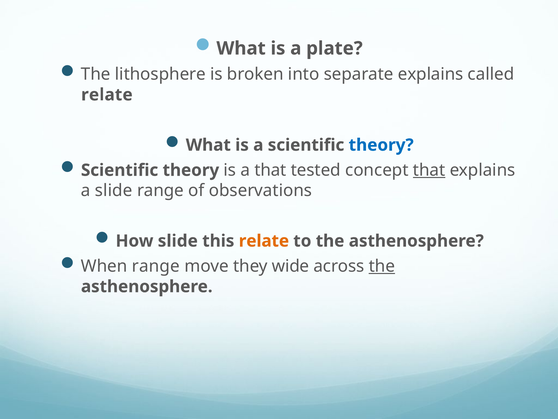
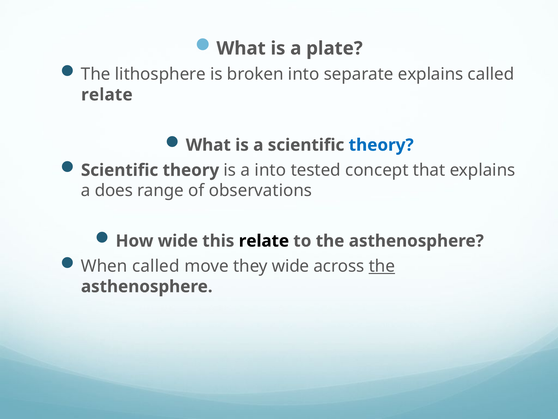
a that: that -> into
that at (429, 170) underline: present -> none
a slide: slide -> does
How slide: slide -> wide
relate at (264, 241) colour: orange -> black
When range: range -> called
